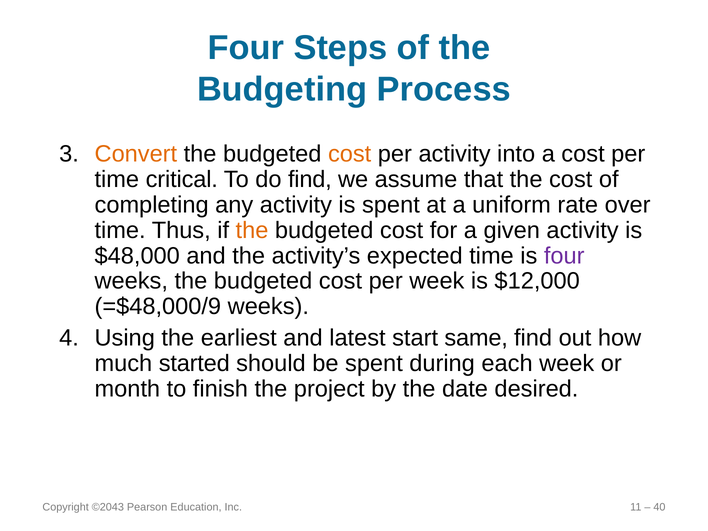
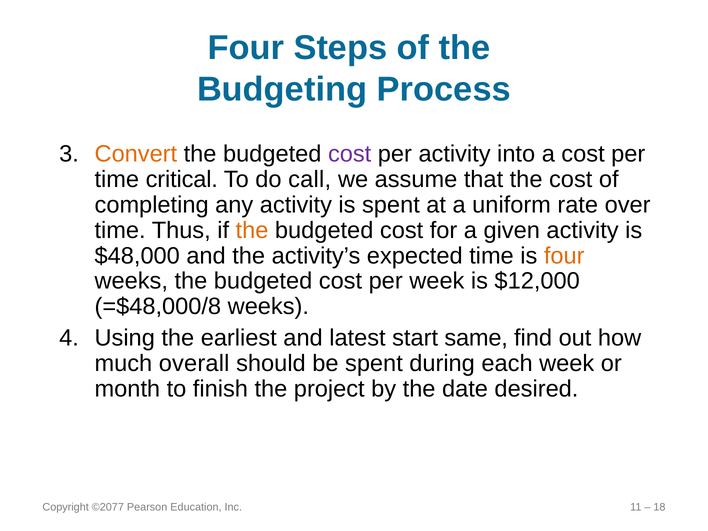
cost at (350, 154) colour: orange -> purple
do find: find -> call
four at (564, 256) colour: purple -> orange
=$48,000/9: =$48,000/9 -> =$48,000/8
started: started -> overall
©2043: ©2043 -> ©2077
40: 40 -> 18
